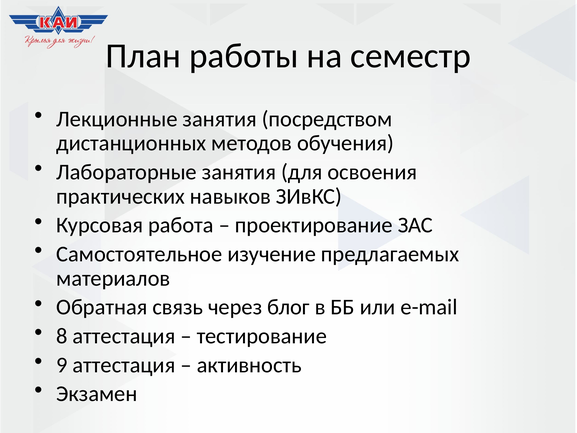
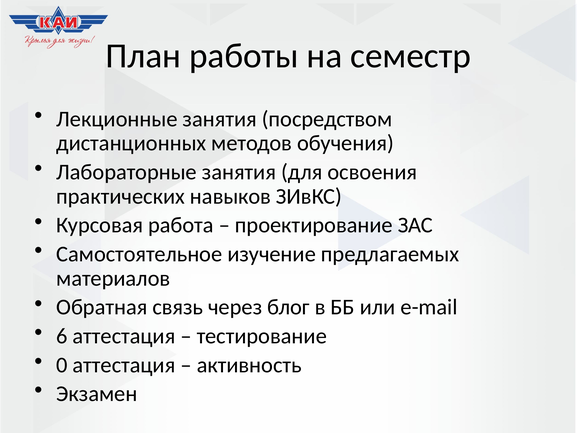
8: 8 -> 6
9: 9 -> 0
